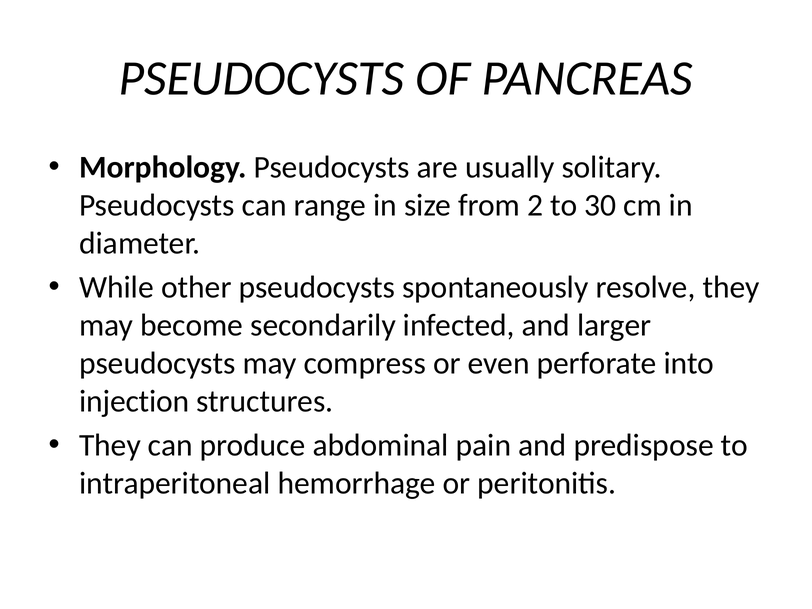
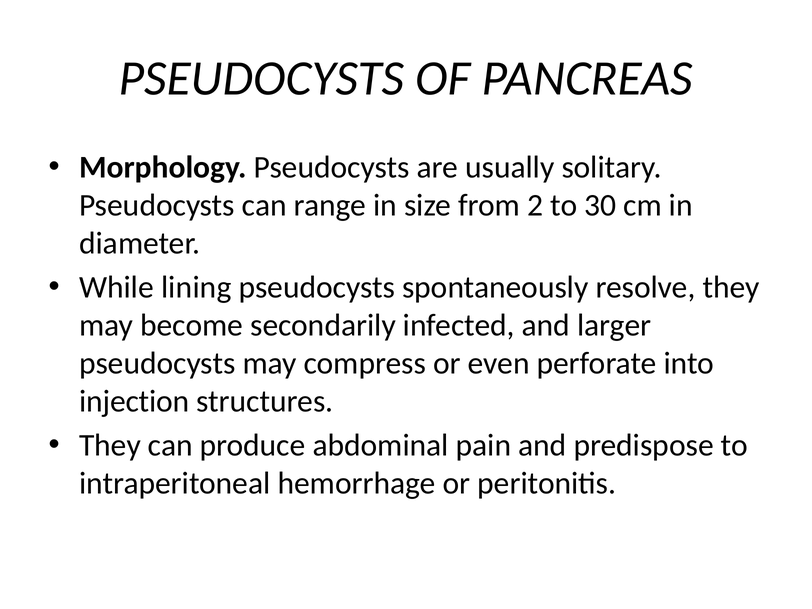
other: other -> lining
